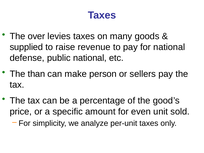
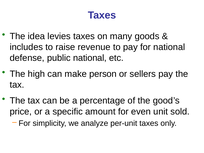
over: over -> idea
supplied: supplied -> includes
than: than -> high
